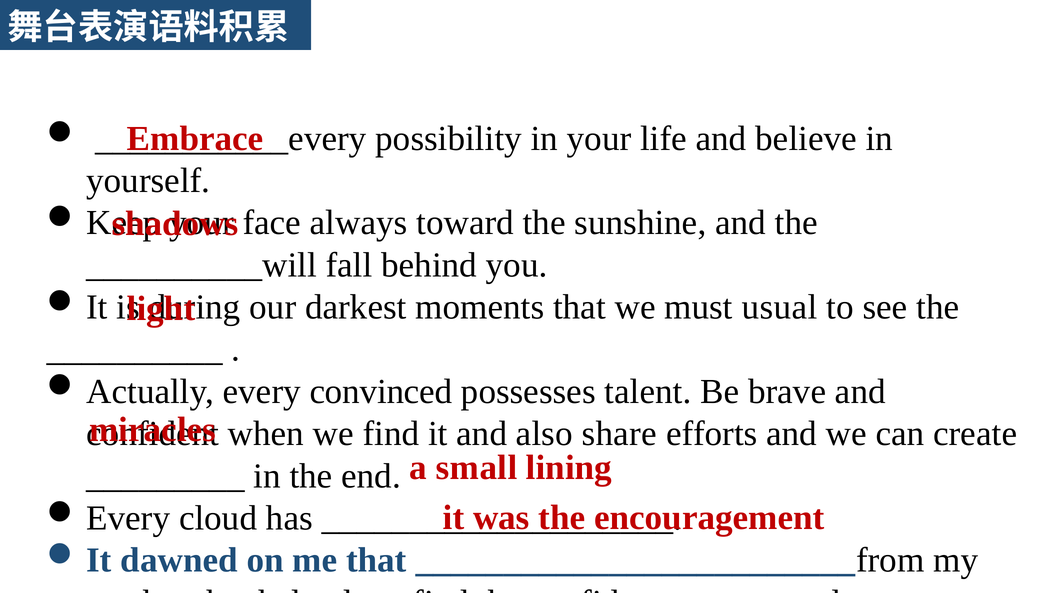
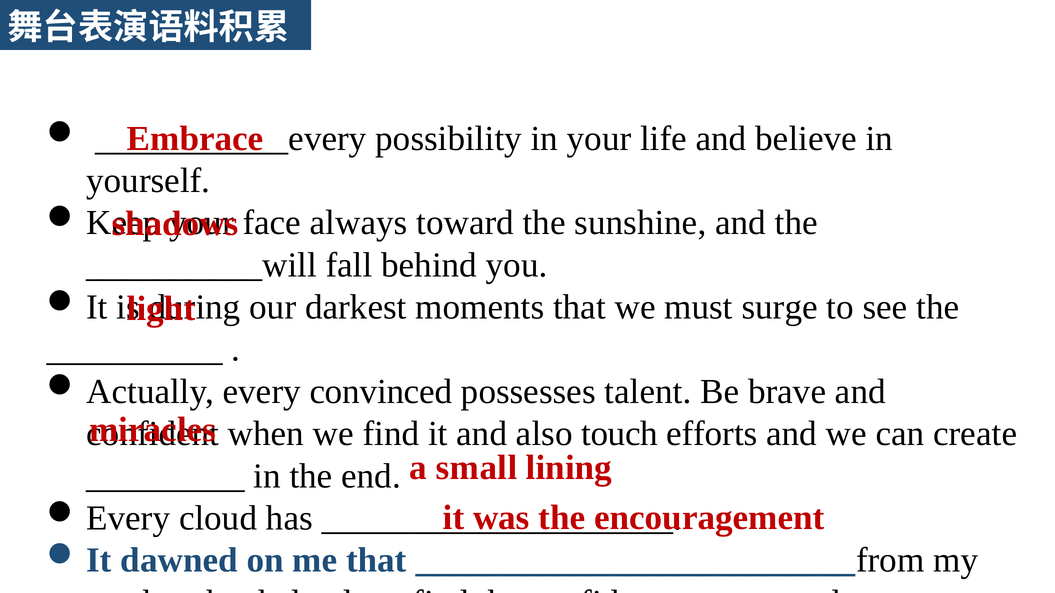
usual: usual -> surge
share: share -> touch
